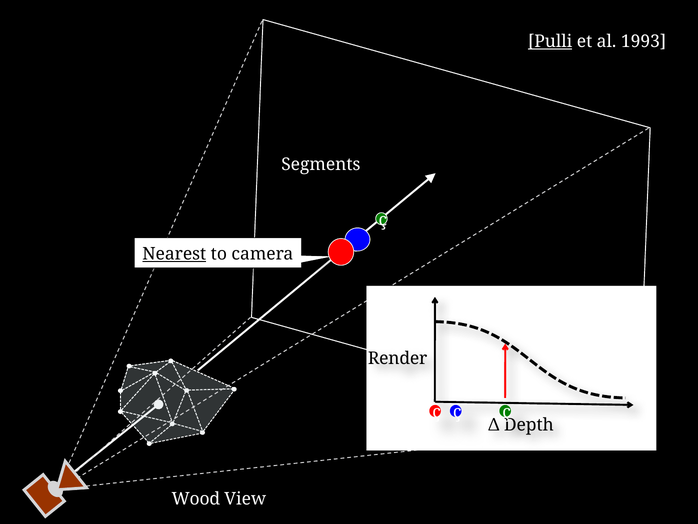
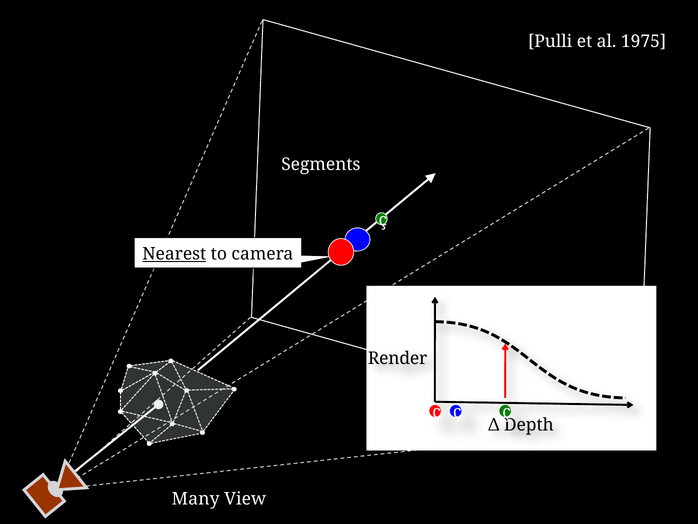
Pulli underline: present -> none
1993: 1993 -> 1975
Wood: Wood -> Many
